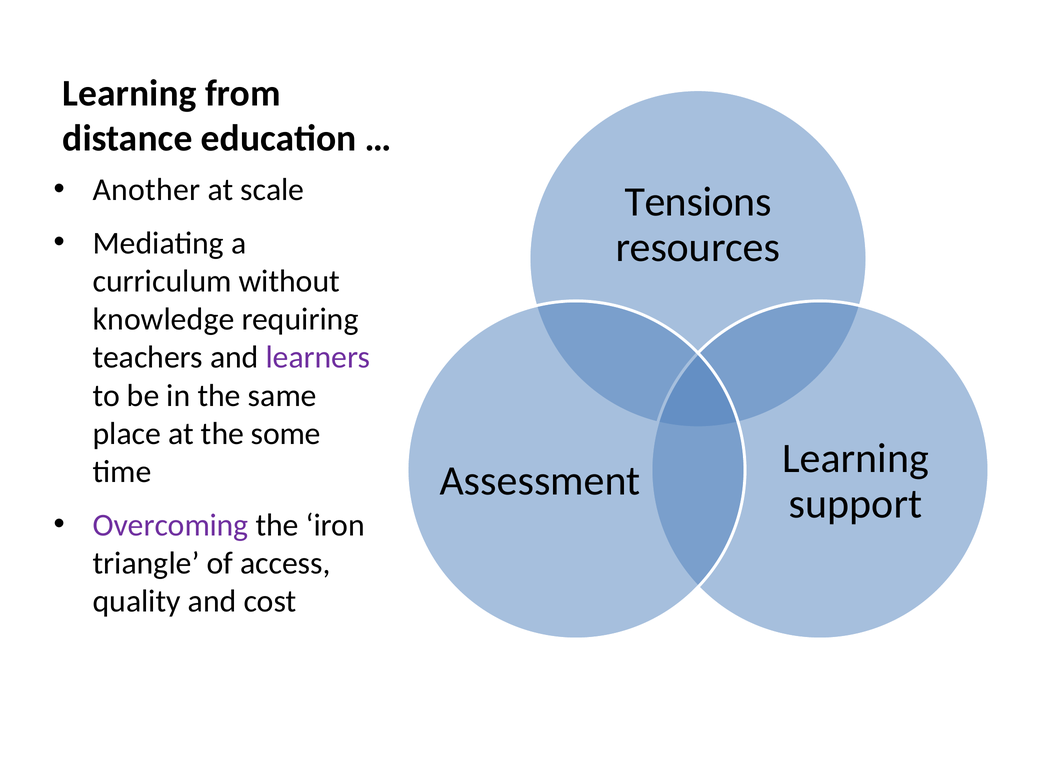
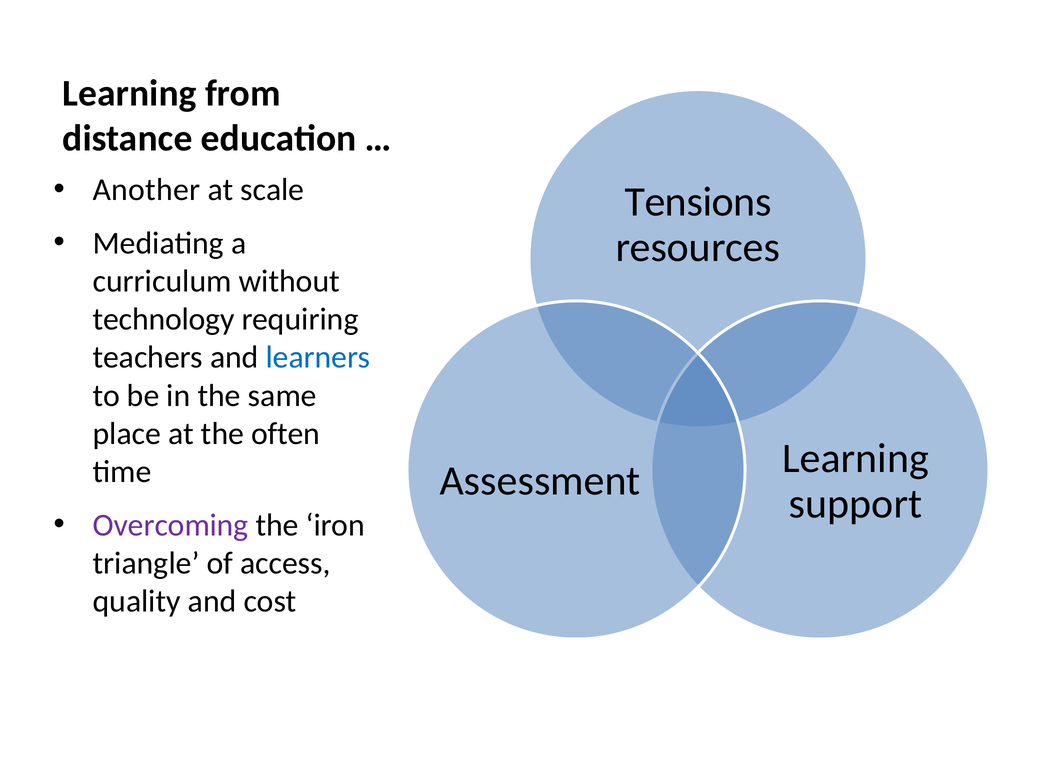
knowledge: knowledge -> technology
learners colour: purple -> blue
some: some -> often
